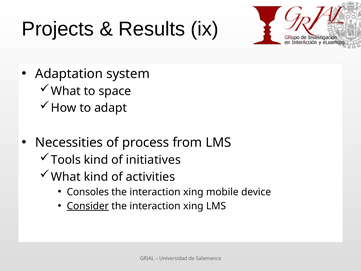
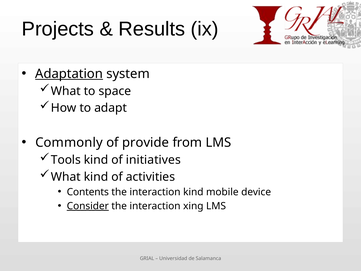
Adaptation underline: none -> present
Necessities: Necessities -> Commonly
process: process -> provide
Consoles: Consoles -> Contents
xing at (193, 192): xing -> kind
